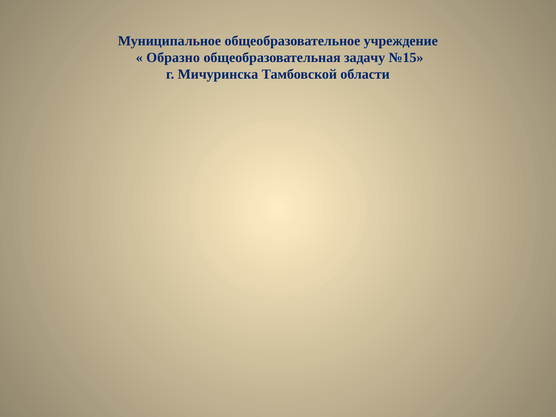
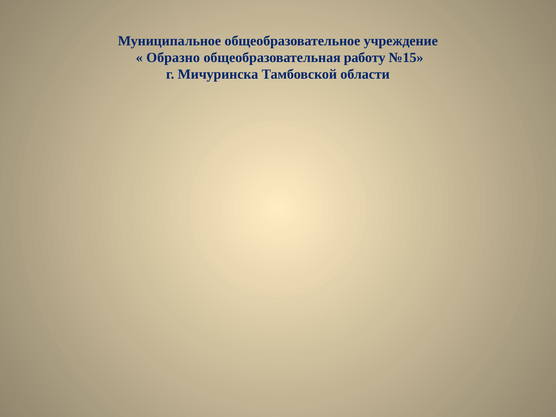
задачу: задачу -> работу
